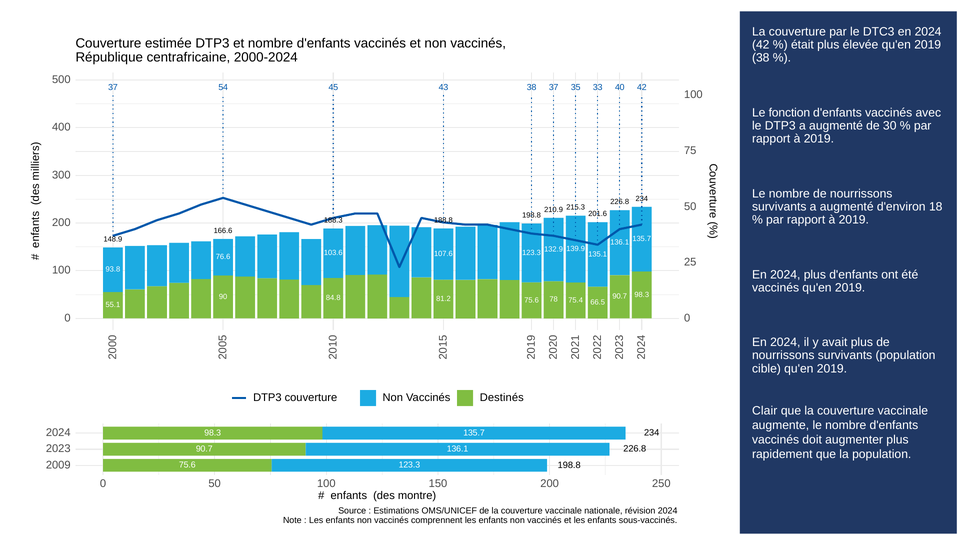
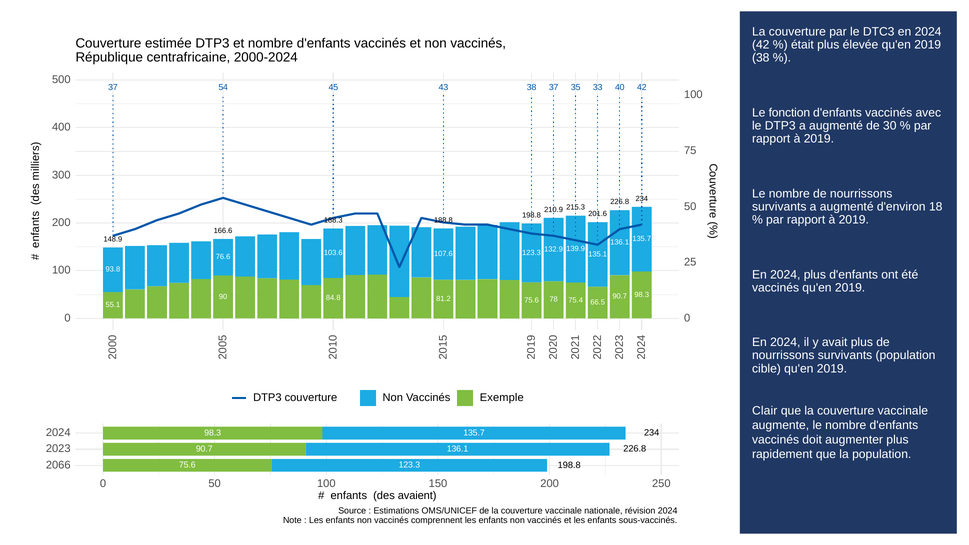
Destinés: Destinés -> Exemple
2009: 2009 -> 2066
montre: montre -> avaient
